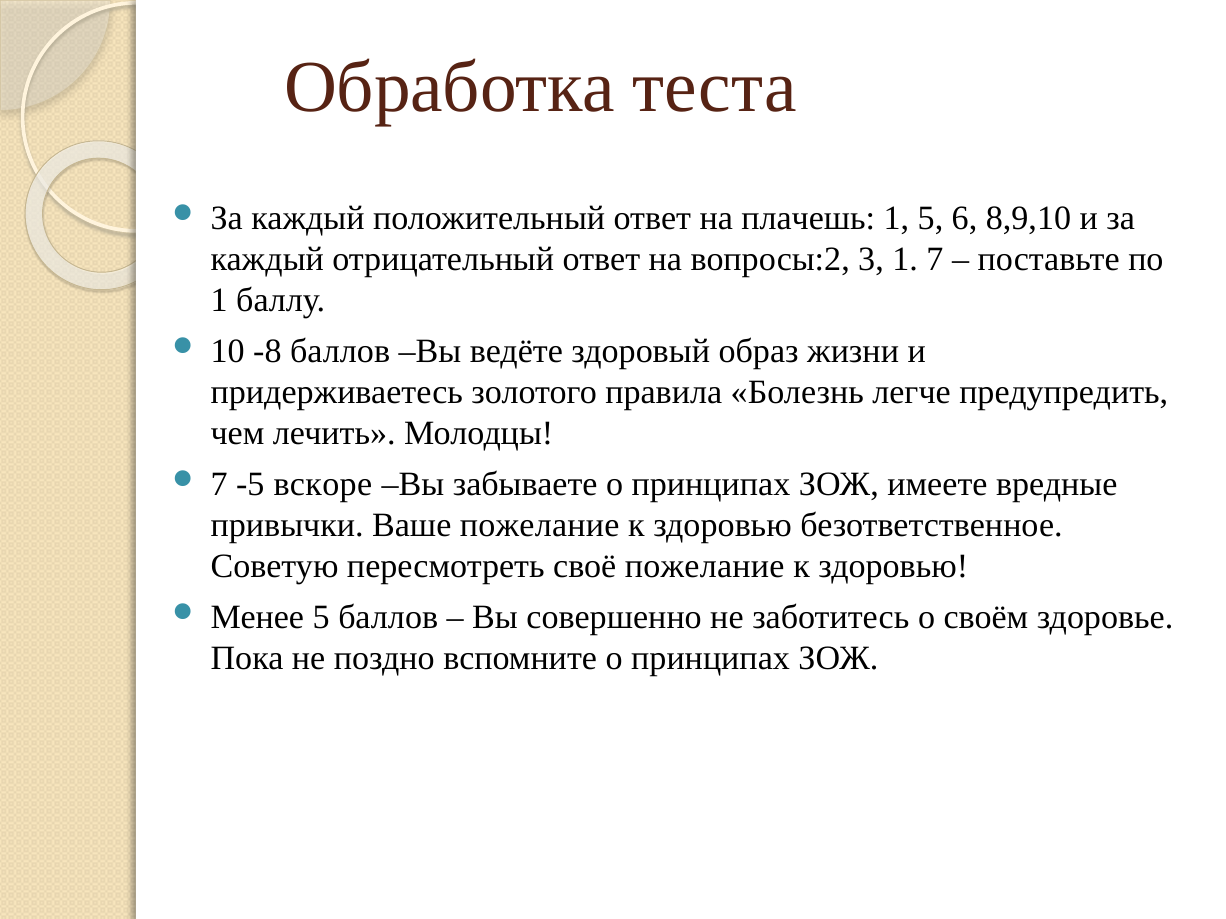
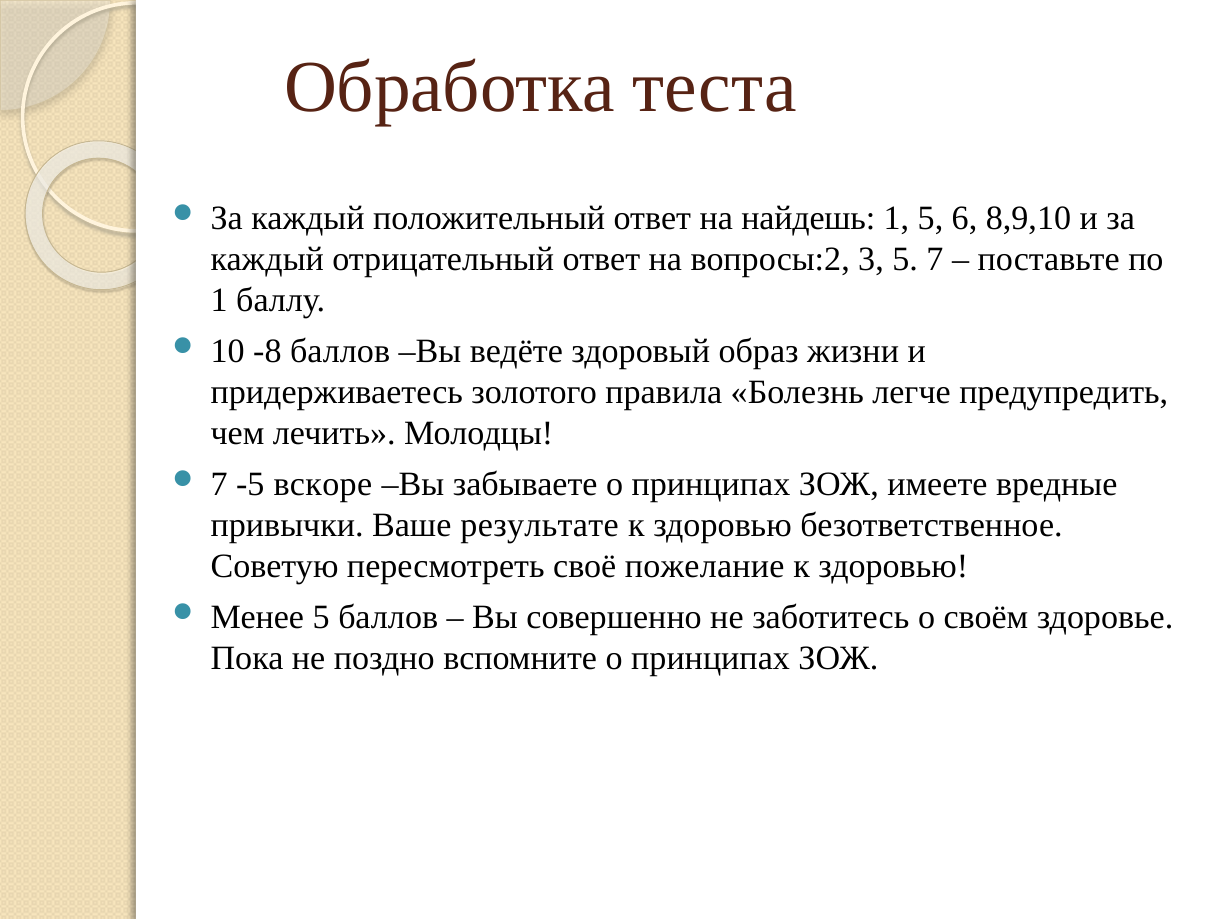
плачешь: плачешь -> найдешь
3 1: 1 -> 5
Ваше пожелание: пожелание -> результате
